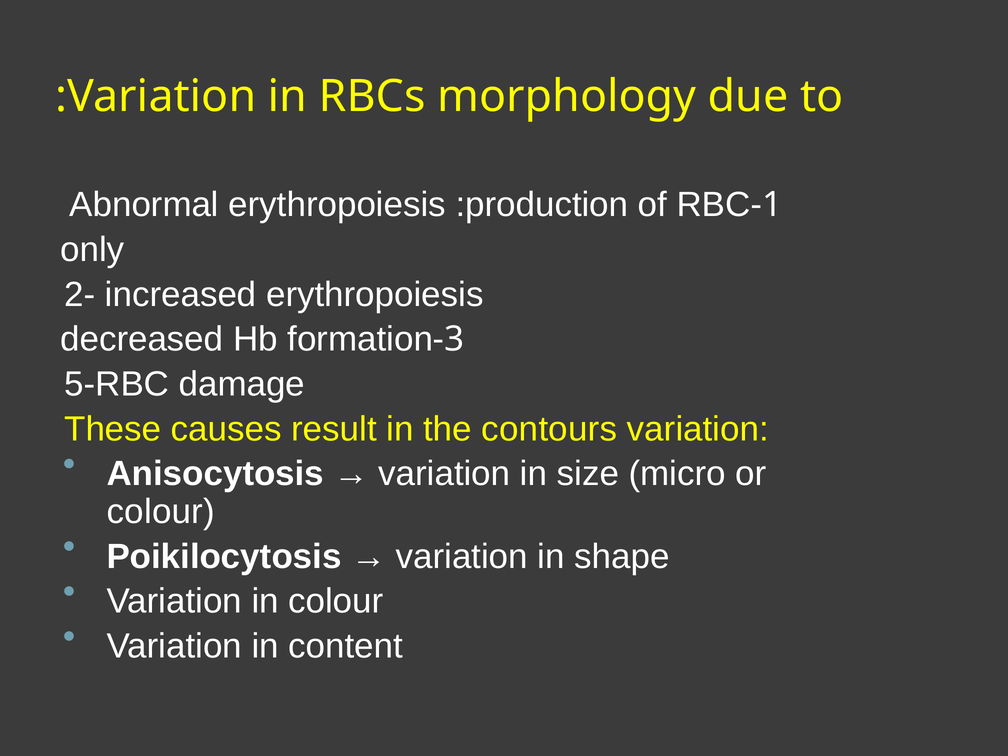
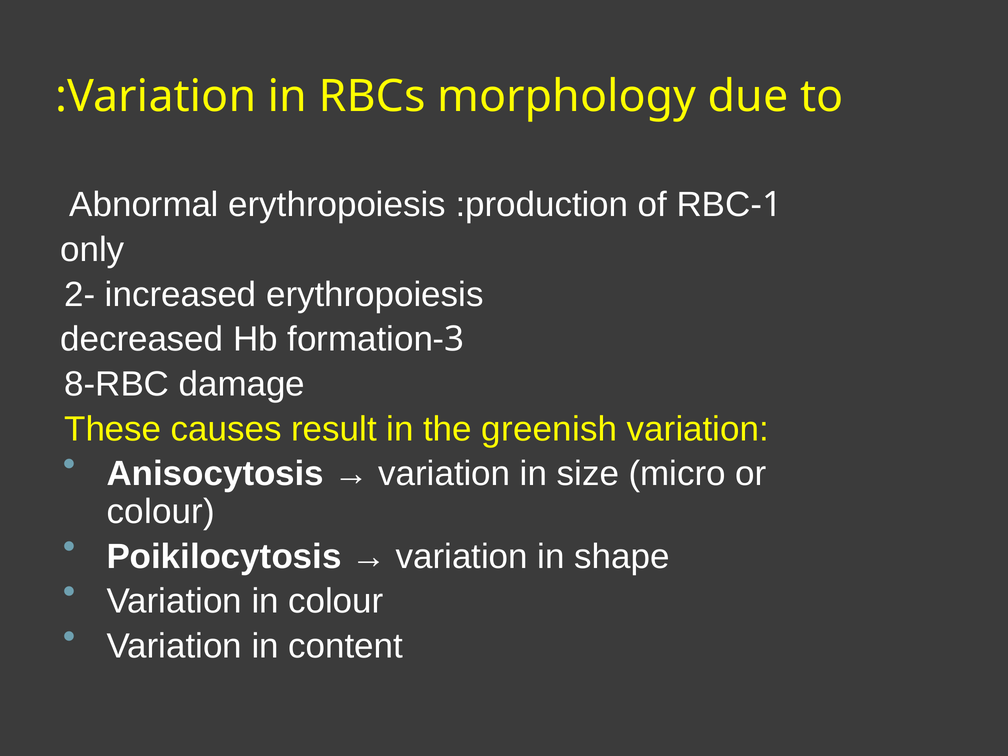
5-RBC: 5-RBC -> 8-RBC
contours: contours -> greenish
